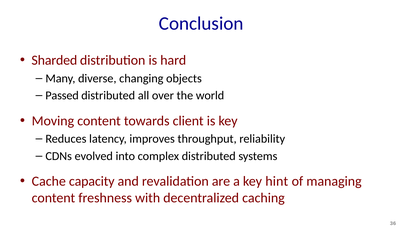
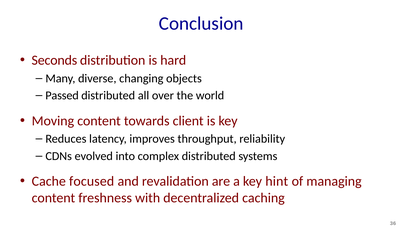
Sharded: Sharded -> Seconds
capacity: capacity -> focused
